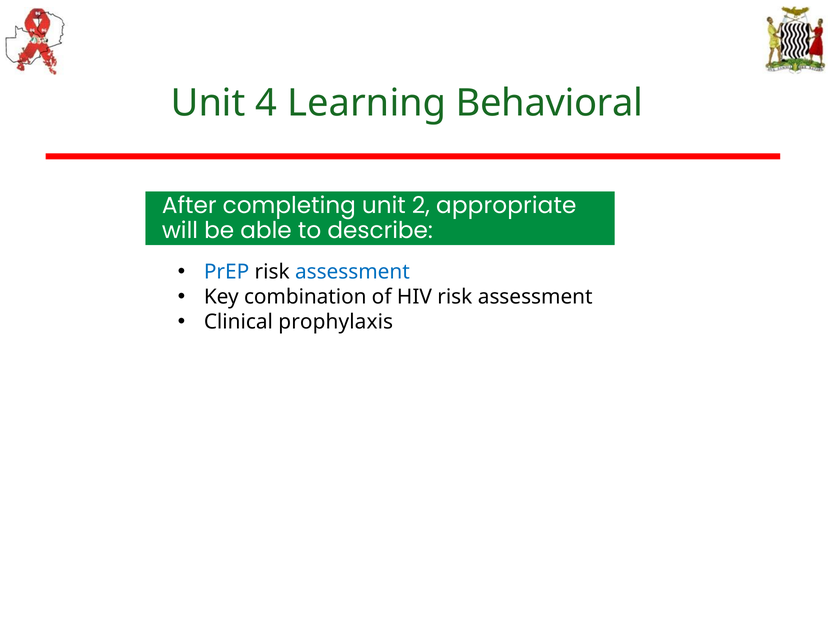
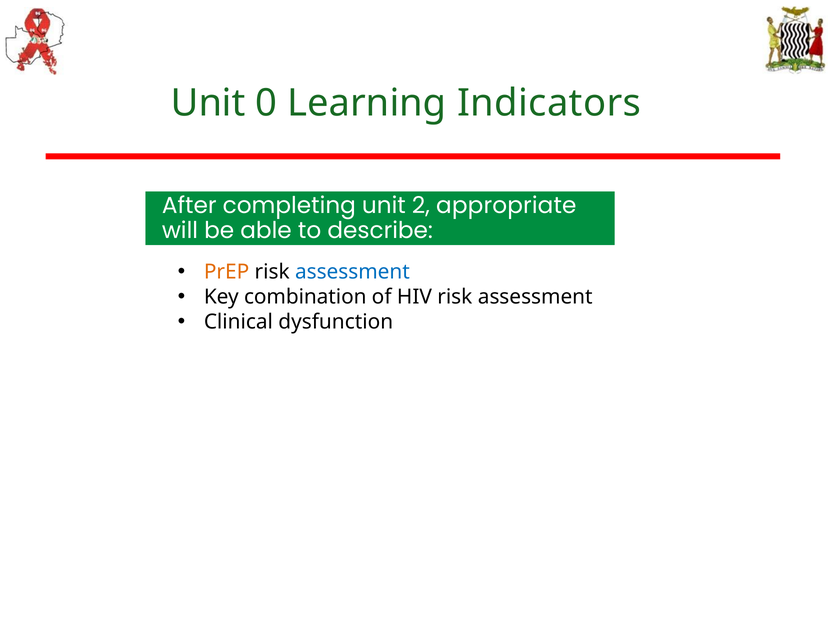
4: 4 -> 0
Behavioral: Behavioral -> Indicators
PrEP colour: blue -> orange
prophylaxis: prophylaxis -> dysfunction
